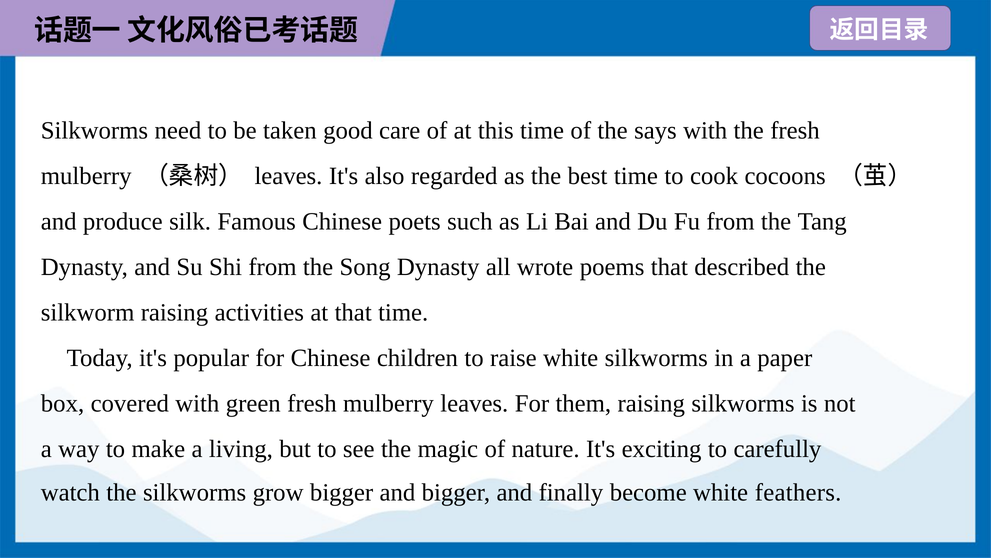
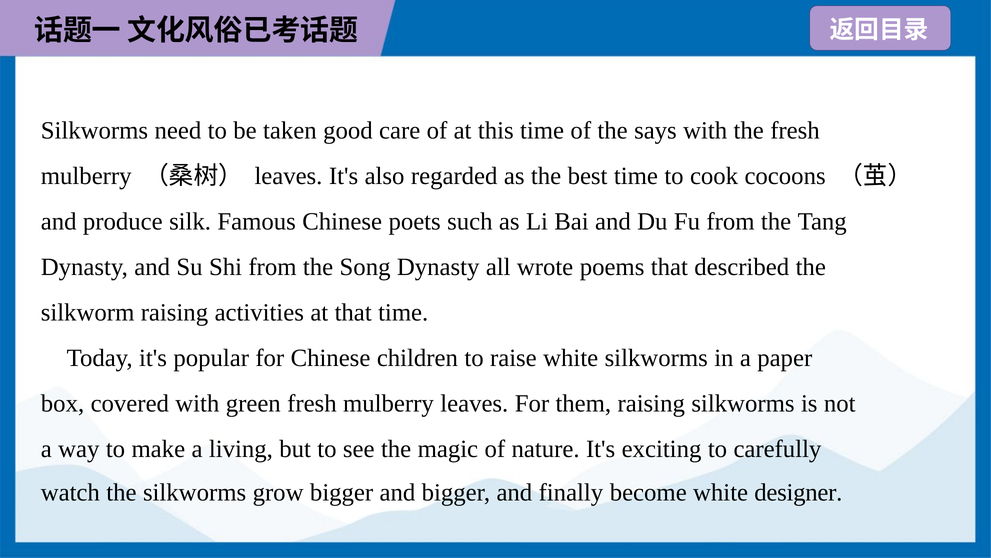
feathers: feathers -> designer
